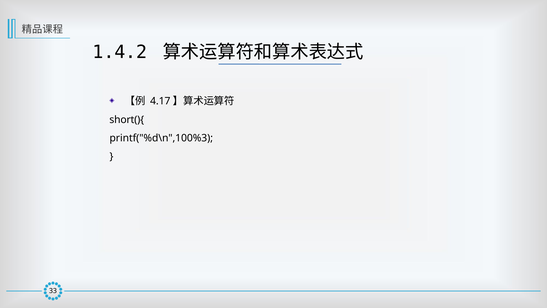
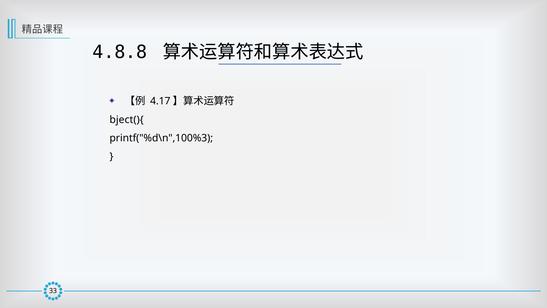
1.4.2: 1.4.2 -> 4.8.8
short(){: short(){ -> bject(){
